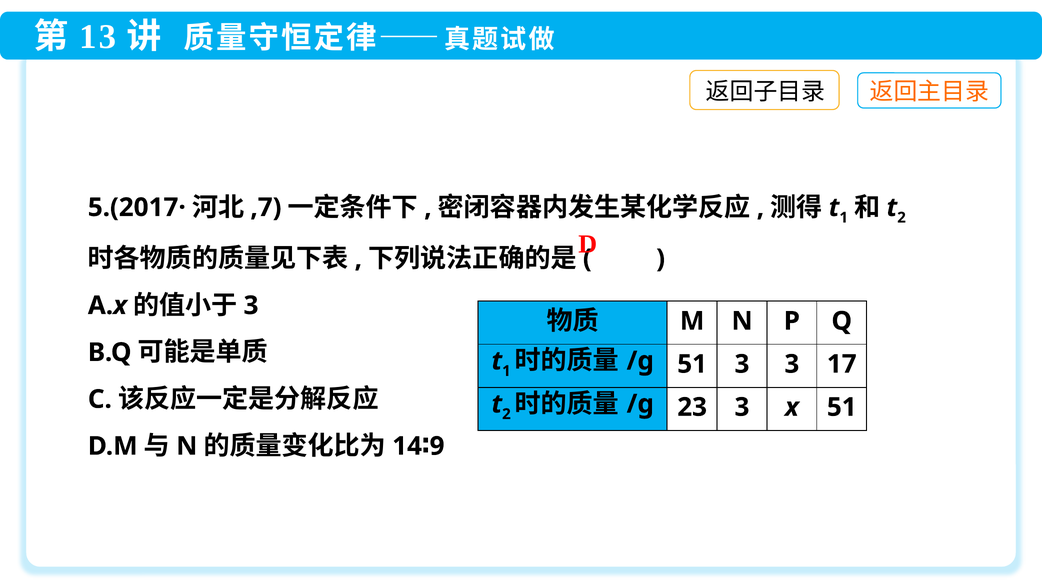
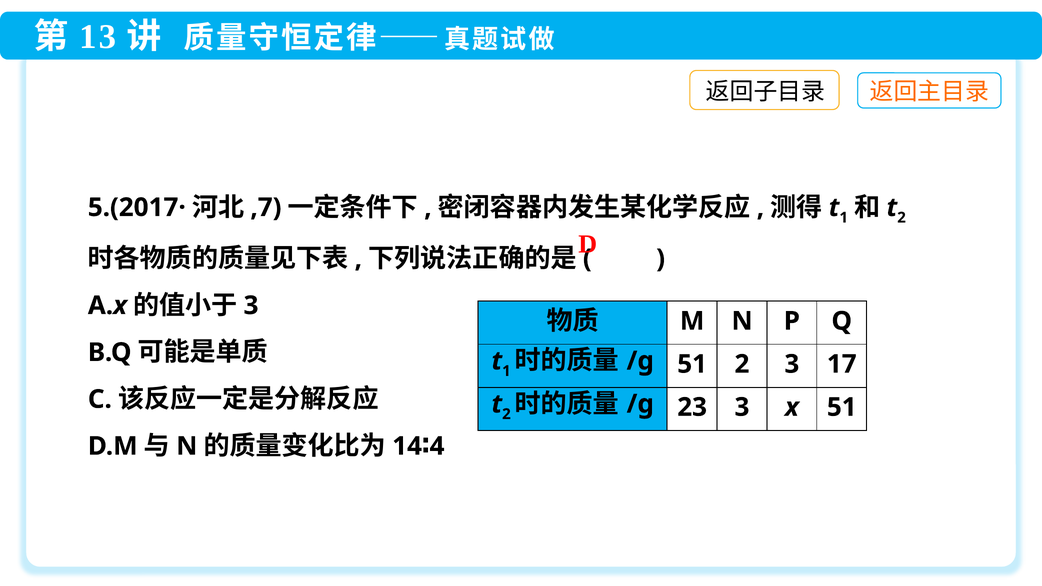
51 3: 3 -> 2
9: 9 -> 4
